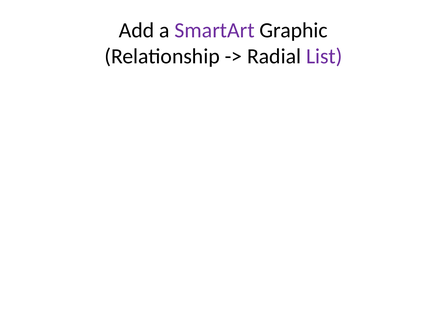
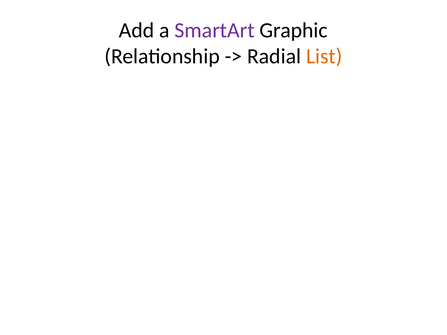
List colour: purple -> orange
